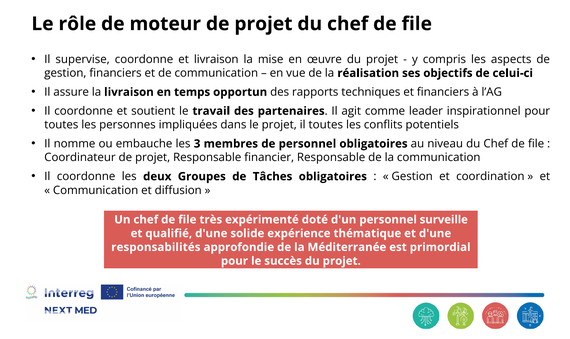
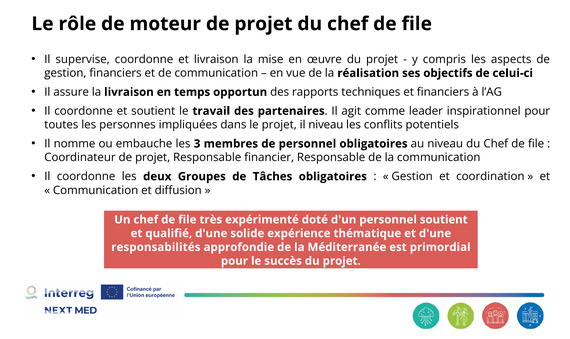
il toutes: toutes -> niveau
personnel surveille: surveille -> soutient
